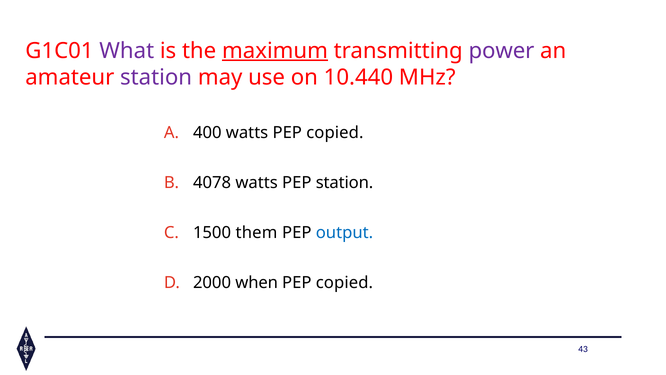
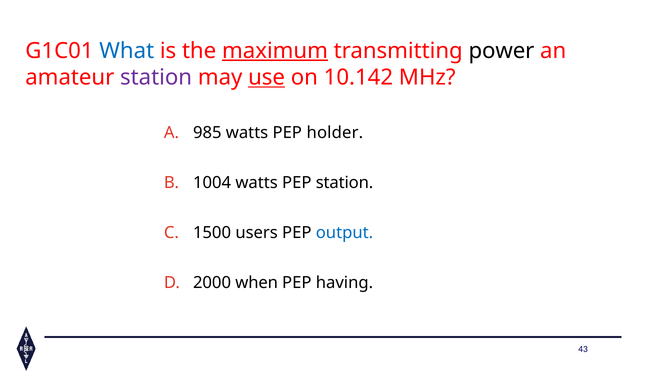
What colour: purple -> blue
power colour: purple -> black
use underline: none -> present
10.440: 10.440 -> 10.142
400: 400 -> 985
watts PEP copied: copied -> holder
4078: 4078 -> 1004
them: them -> users
copied at (344, 282): copied -> having
